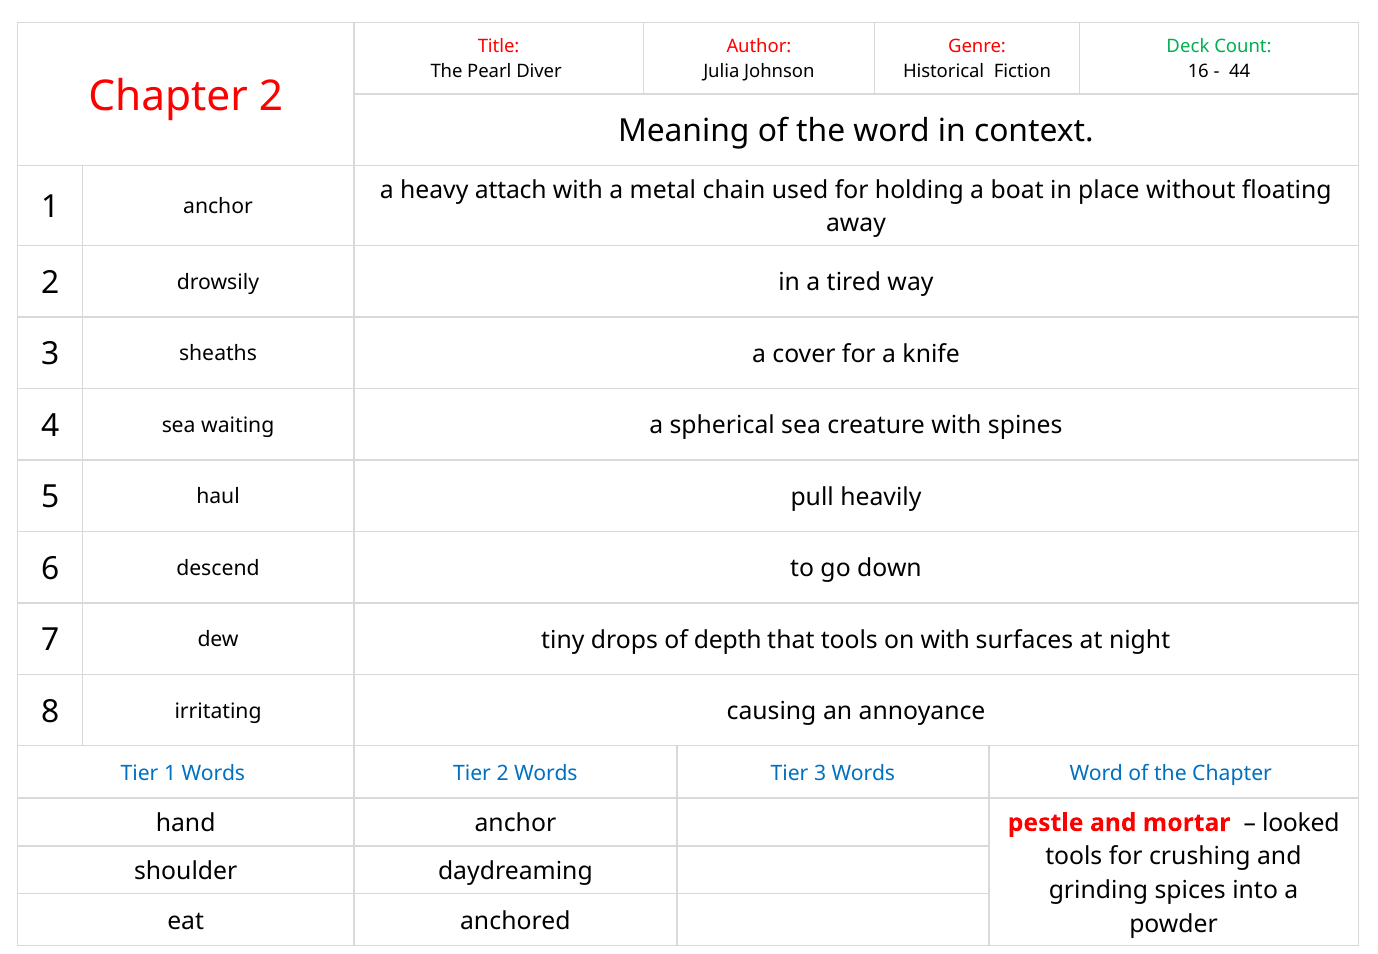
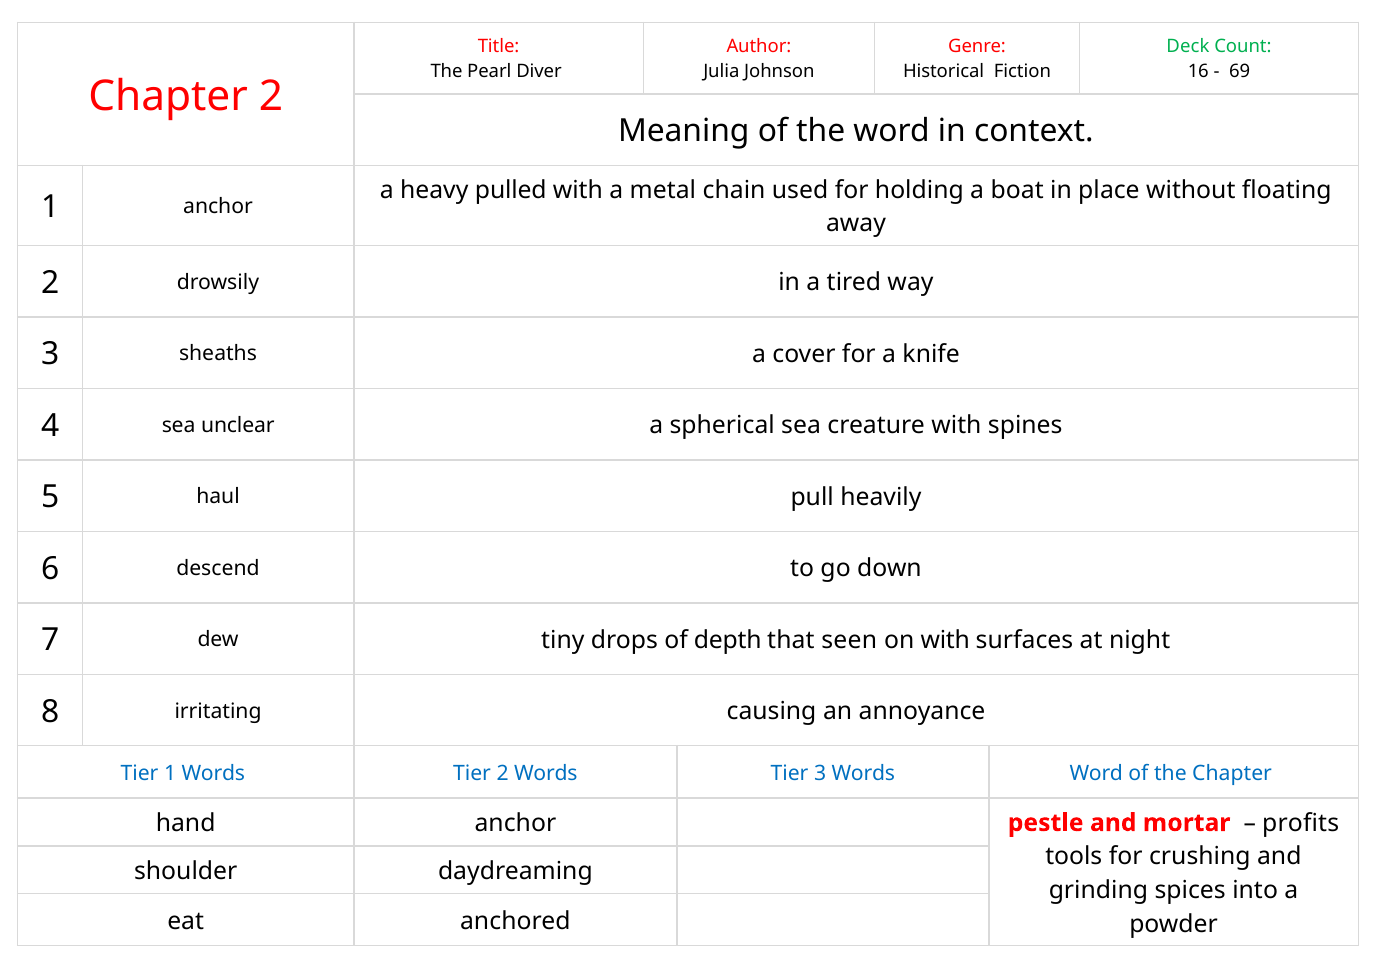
44: 44 -> 69
attach: attach -> pulled
waiting: waiting -> unclear
that tools: tools -> seen
looked: looked -> profits
